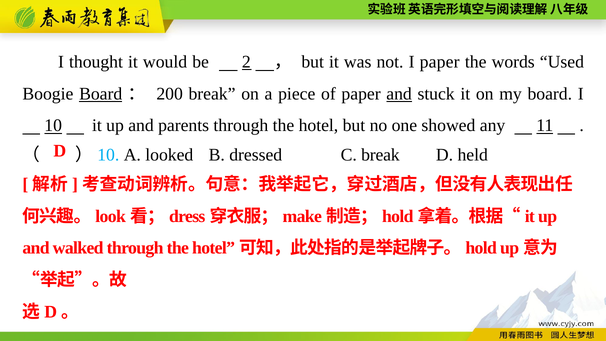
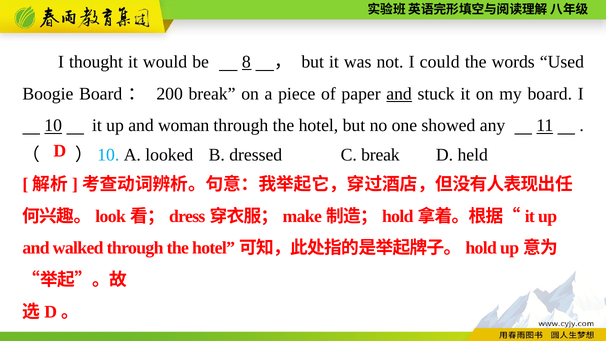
2: 2 -> 8
I paper: paper -> could
Board at (101, 94) underline: present -> none
parents: parents -> woman
